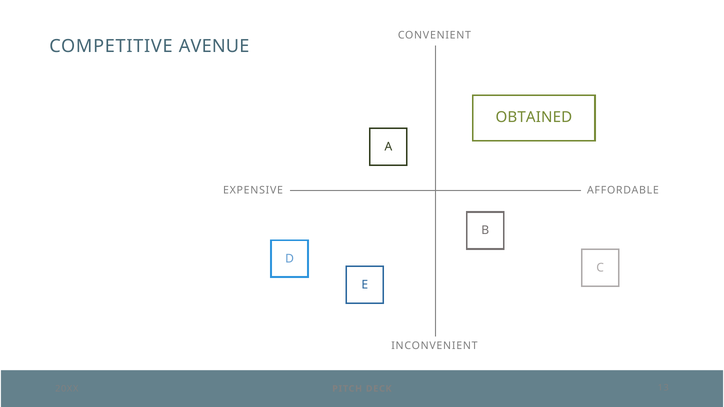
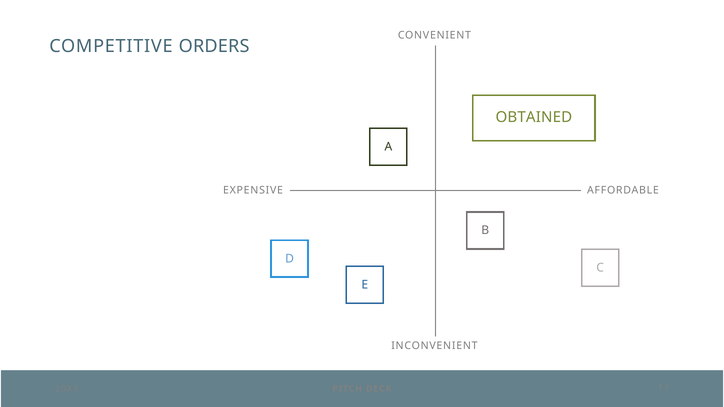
AVENUE: AVENUE -> ORDERS
